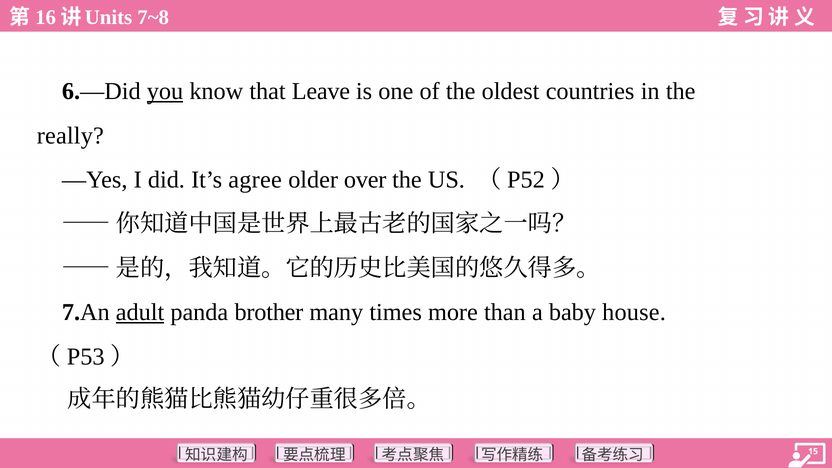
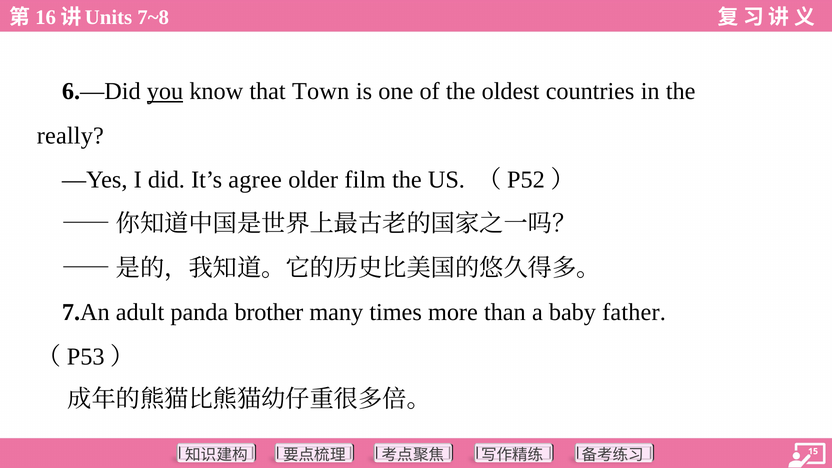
Leave: Leave -> Town
over: over -> film
adult underline: present -> none
house: house -> father
